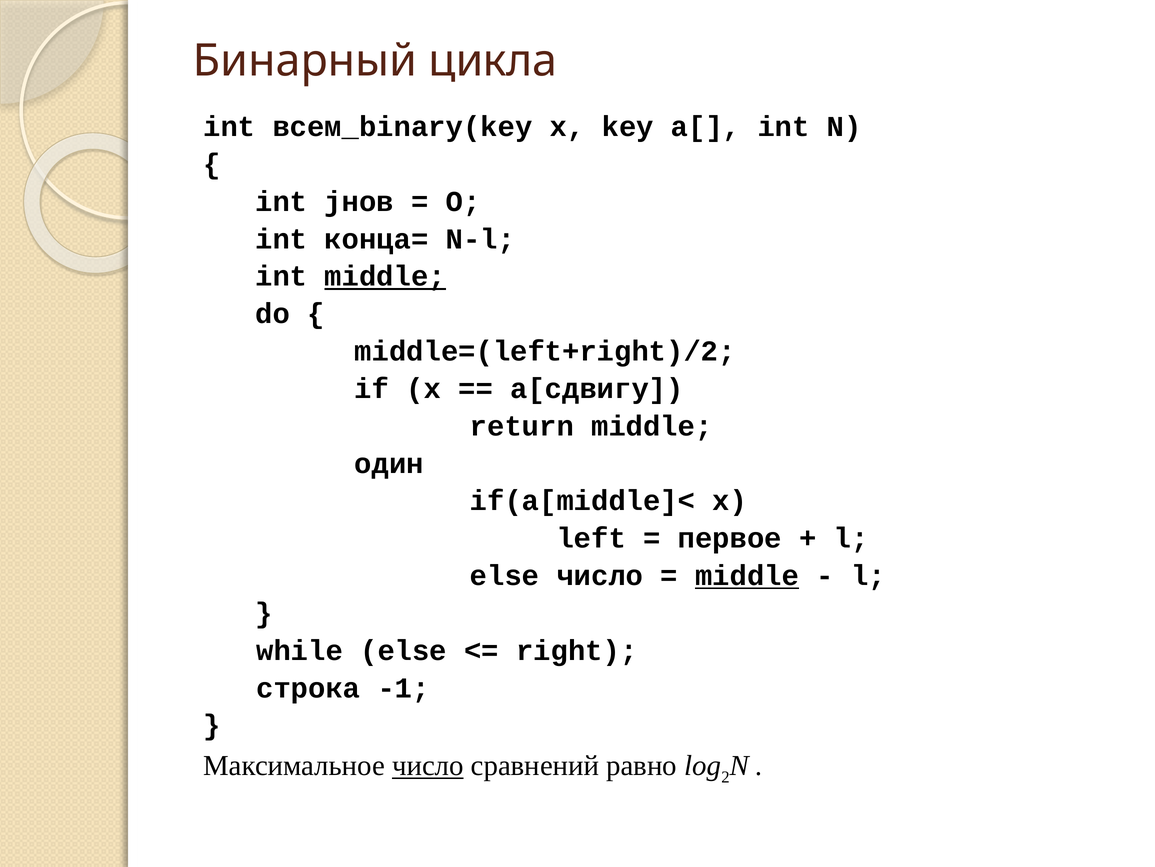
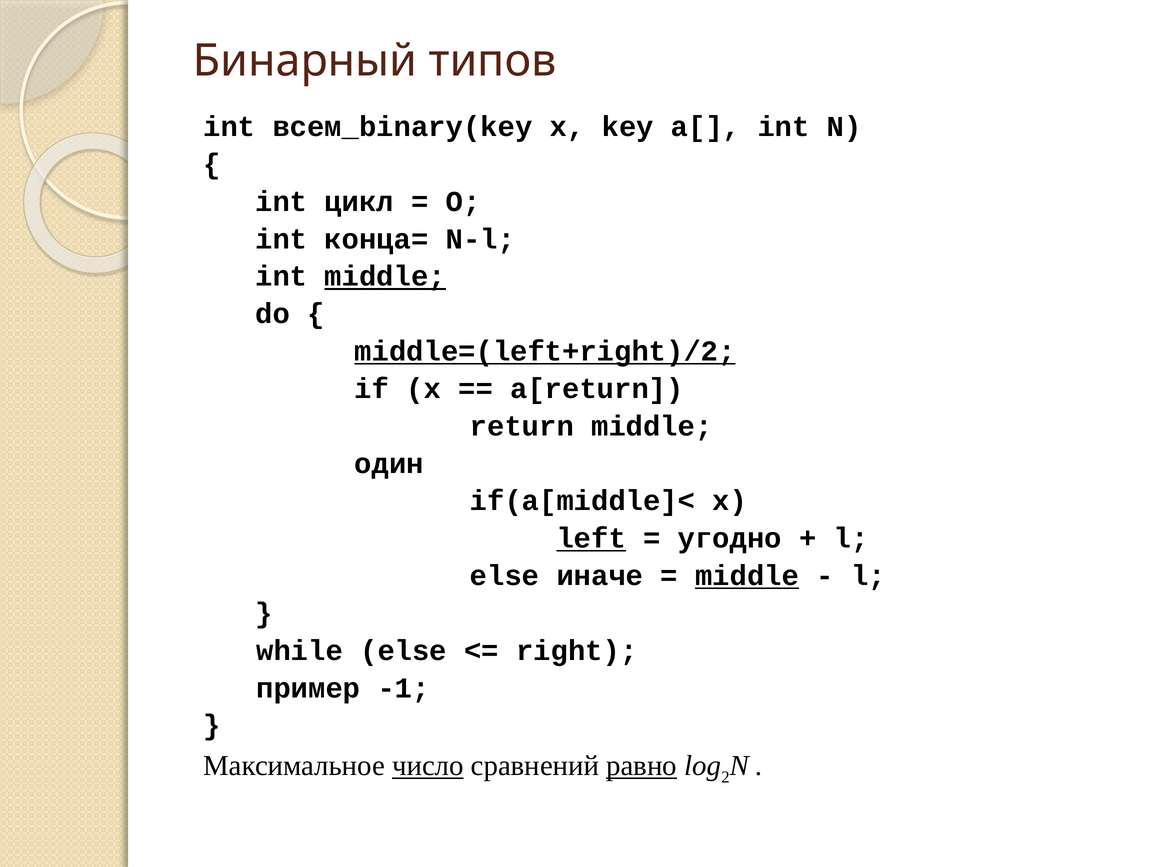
цикла: цикла -> типов
jнов: jнов -> цикл
middle=(left+right)/2 underline: none -> present
a[сдвигу: a[сдвигу -> a[return
left underline: none -> present
первое: первое -> угодно
else число: число -> иначе
строка: строка -> пример
равно underline: none -> present
